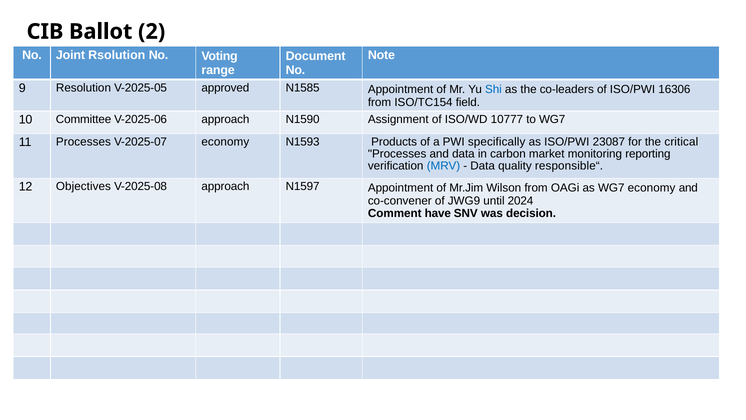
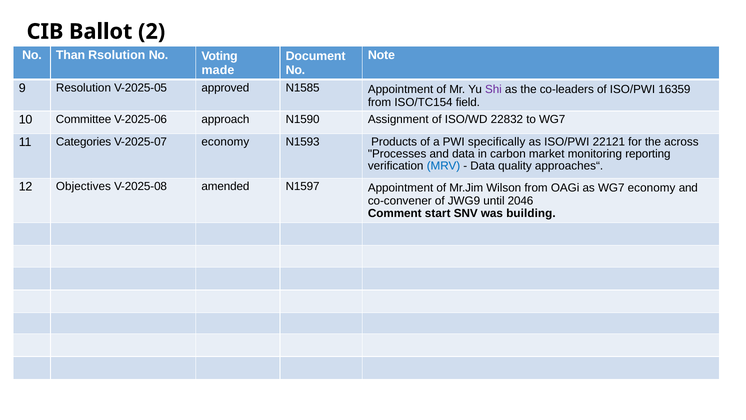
Joint: Joint -> Than
range: range -> made
Shi colour: blue -> purple
16306: 16306 -> 16359
10777: 10777 -> 22832
11 Processes: Processes -> Categories
23087: 23087 -> 22121
critical: critical -> across
responsible“: responsible“ -> approaches“
V-2025-08 approach: approach -> amended
2024: 2024 -> 2046
have: have -> start
decision: decision -> building
